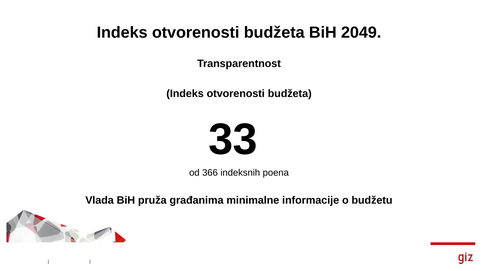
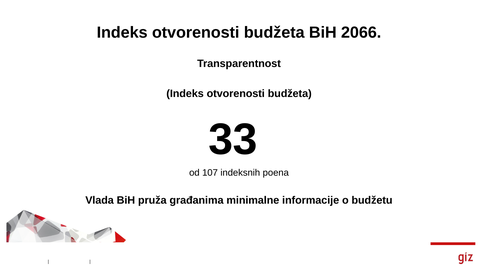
2049: 2049 -> 2066
366: 366 -> 107
